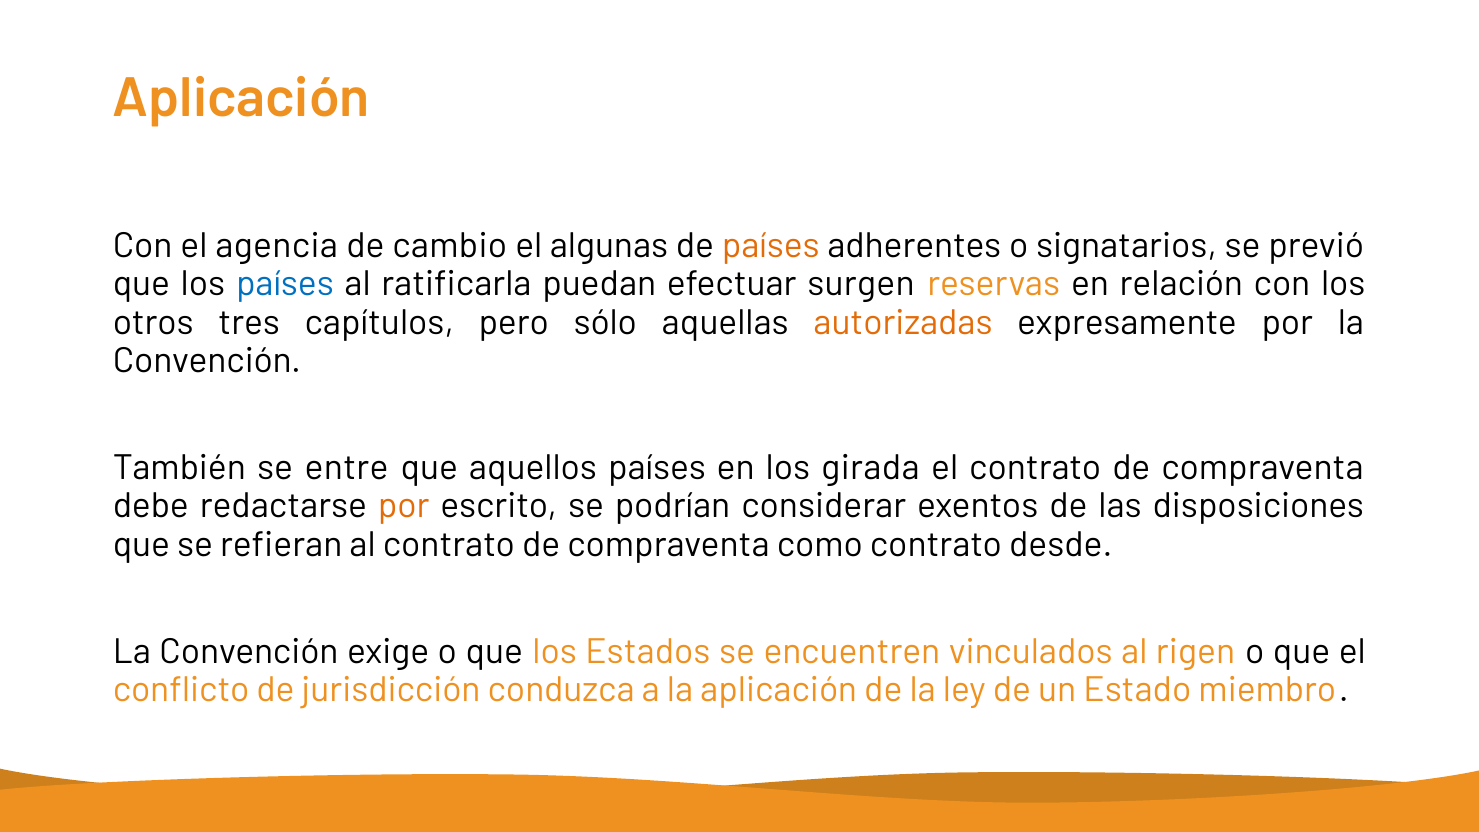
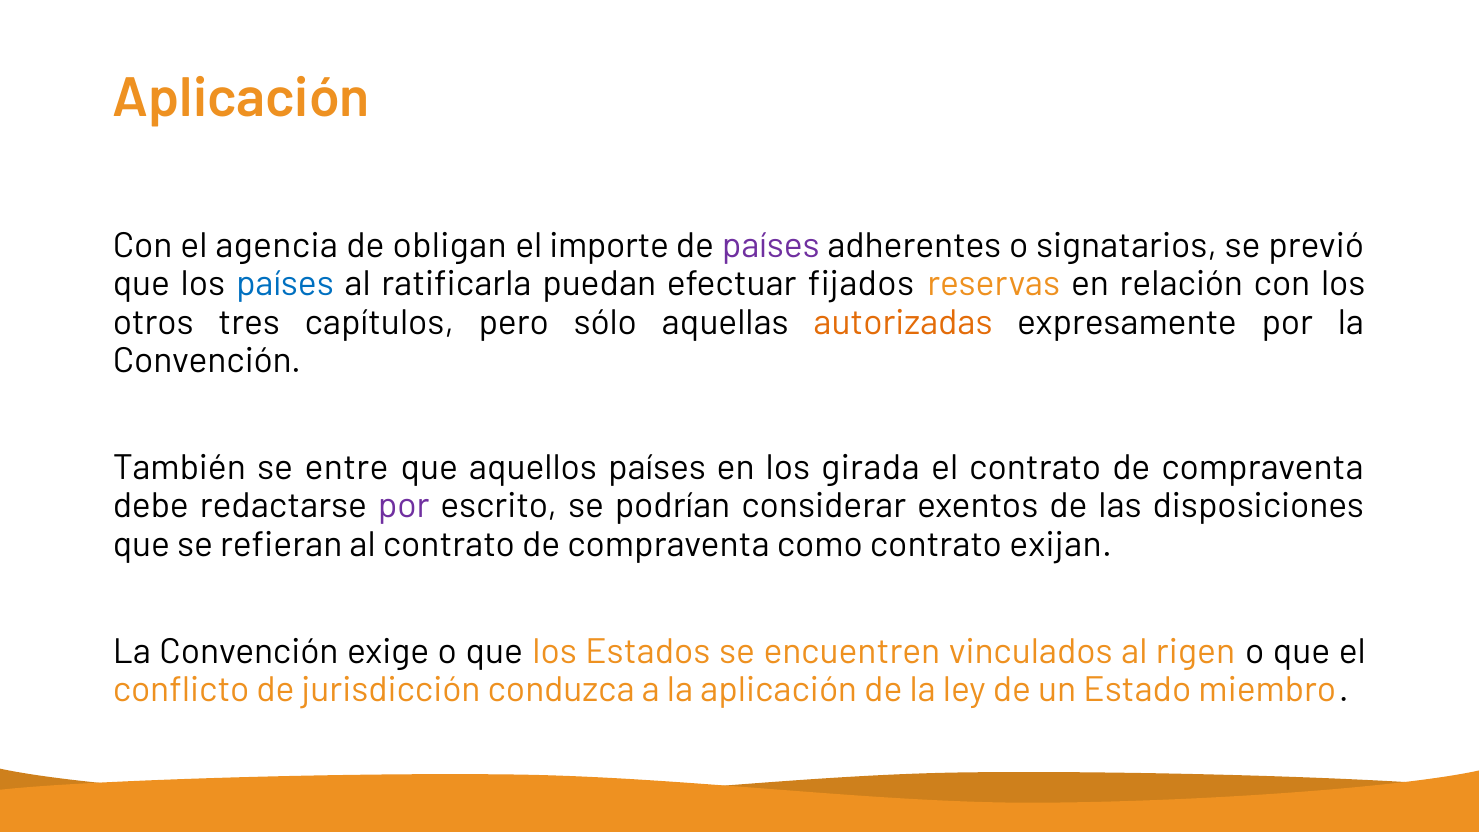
cambio: cambio -> obligan
algunas: algunas -> importe
países at (771, 246) colour: orange -> purple
surgen: surgen -> fijados
por at (404, 506) colour: orange -> purple
desde: desde -> exijan
